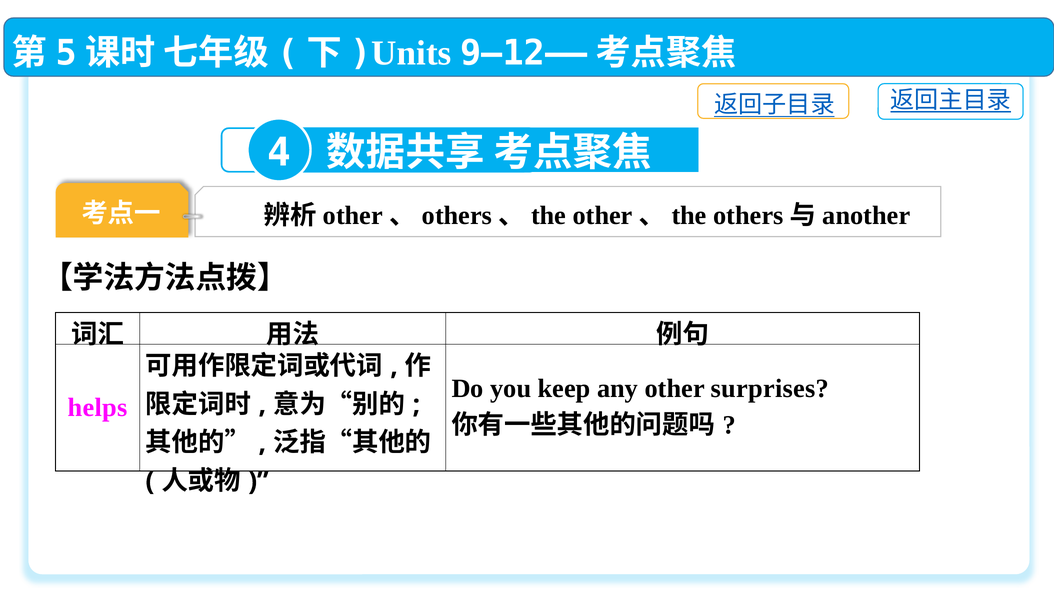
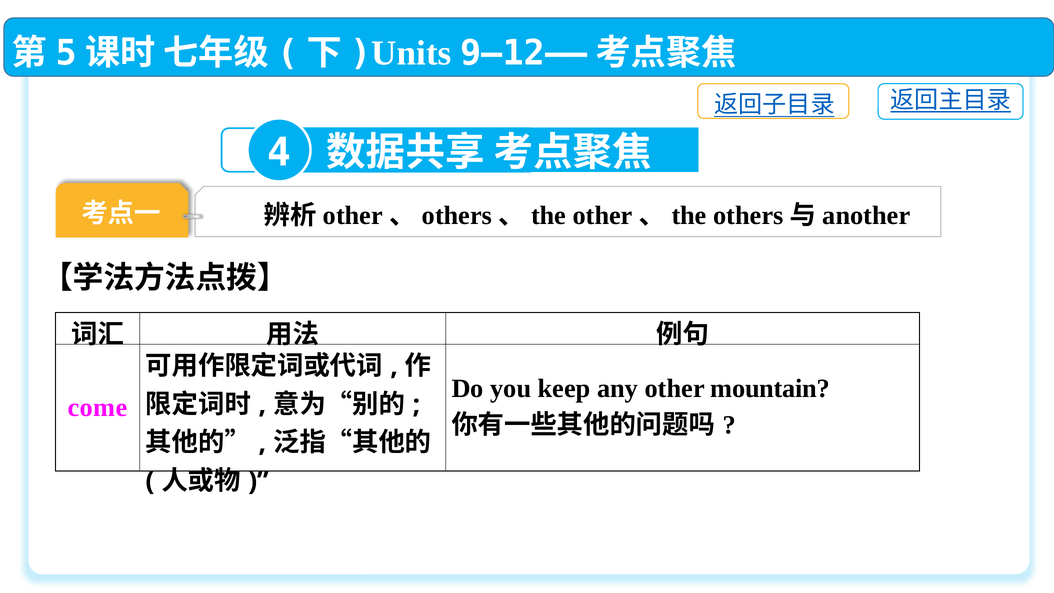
surprises: surprises -> mountain
helps: helps -> come
